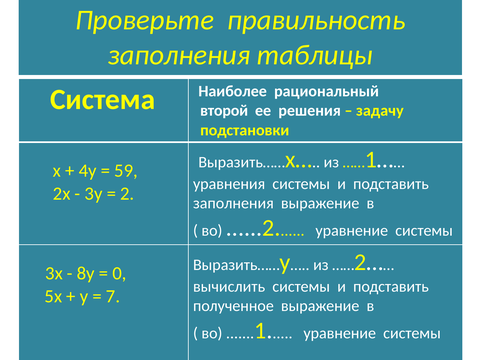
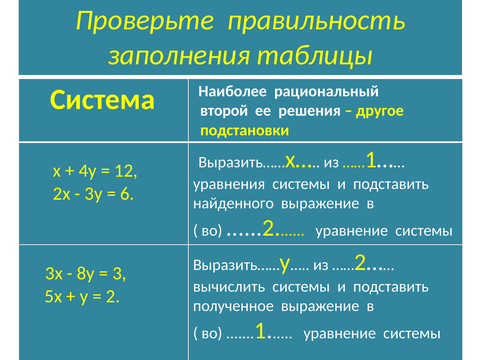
задачу: задачу -> другое
59: 59 -> 12
2: 2 -> 6
заполнения at (233, 203): заполнения -> найденного
0: 0 -> 3
7: 7 -> 2
